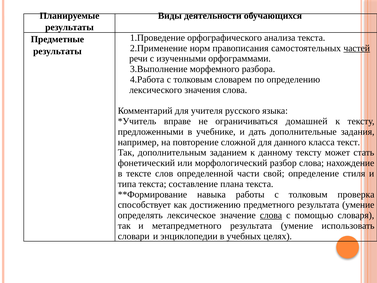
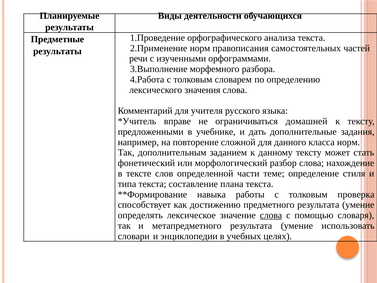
частей underline: present -> none
класса текст: текст -> норм
свой: свой -> теме
